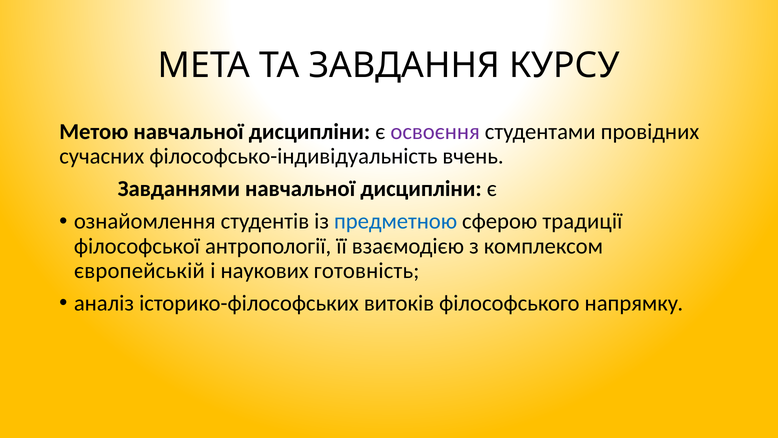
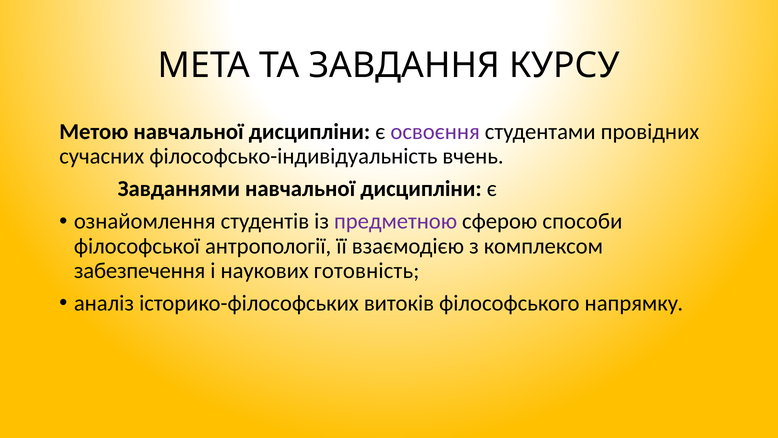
предметною colour: blue -> purple
традиції: традиції -> способи
європейській: європейській -> забезпечення
